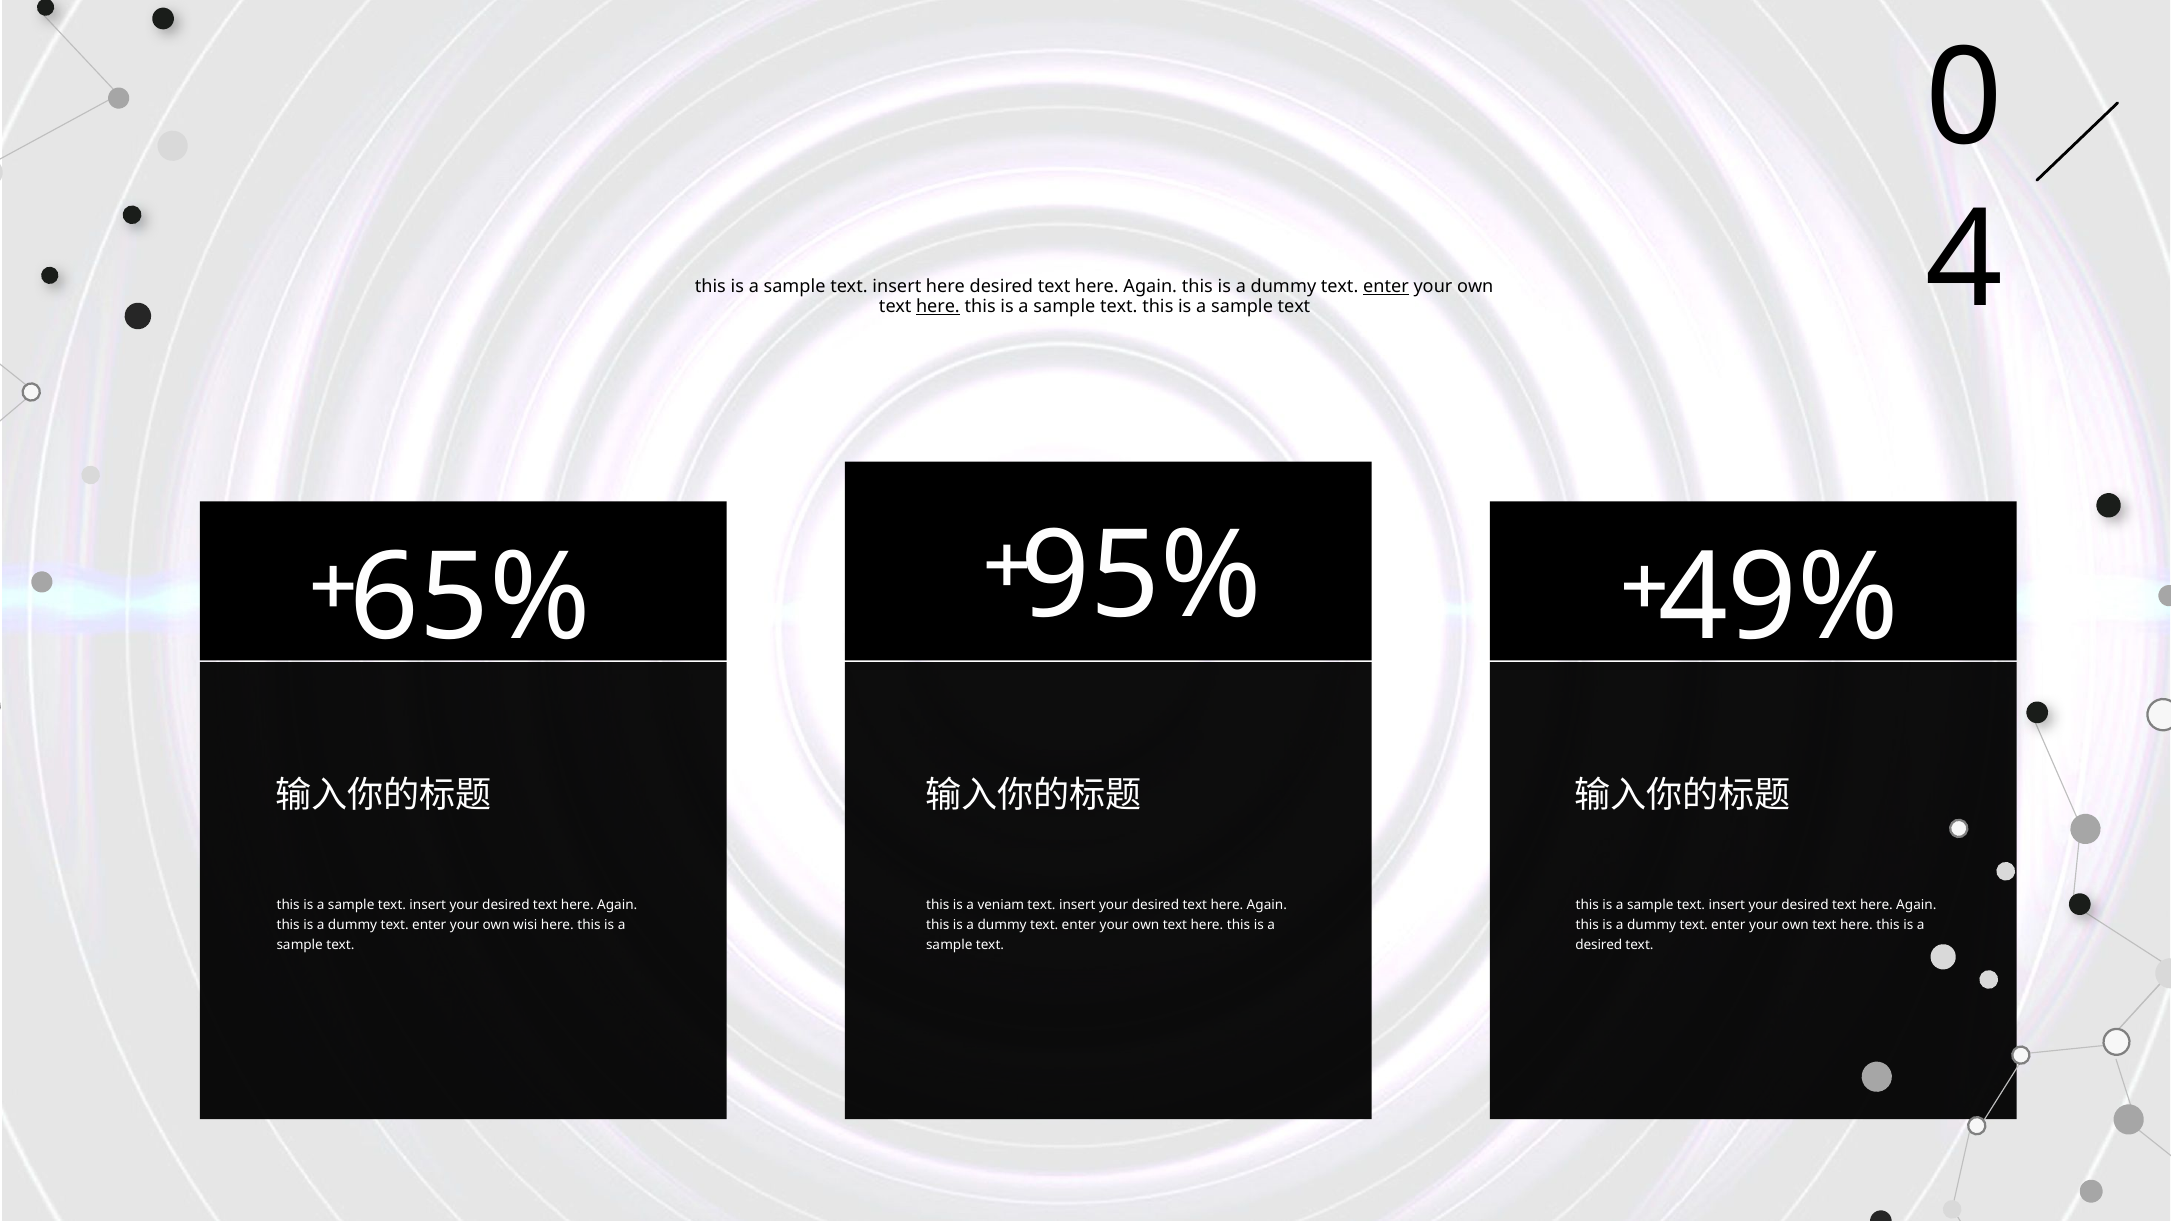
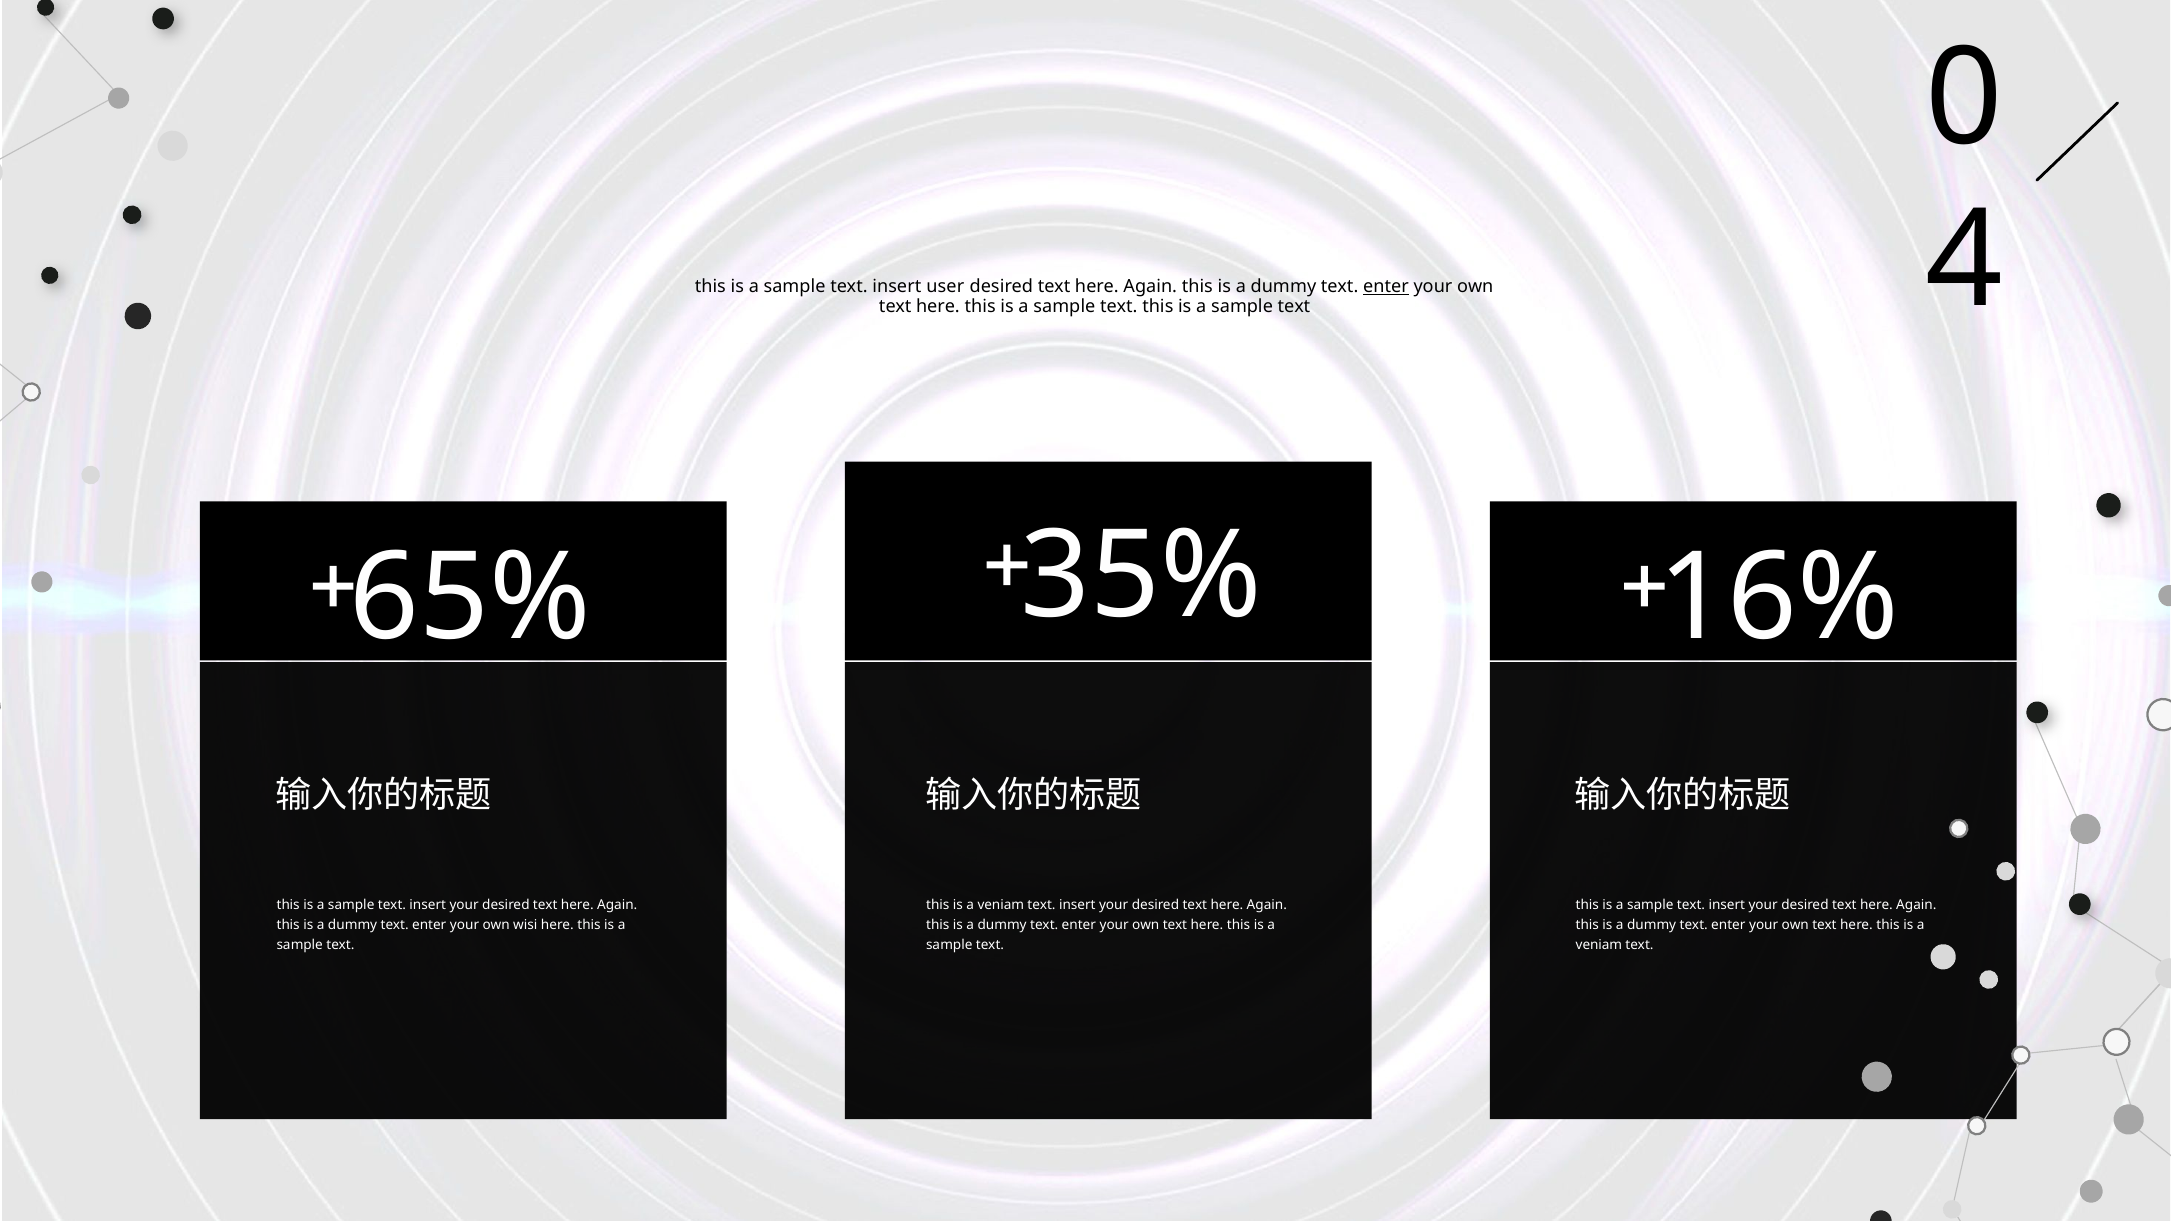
insert here: here -> user
here at (938, 307) underline: present -> none
95%: 95% -> 35%
49%: 49% -> 16%
desired at (1599, 946): desired -> veniam
